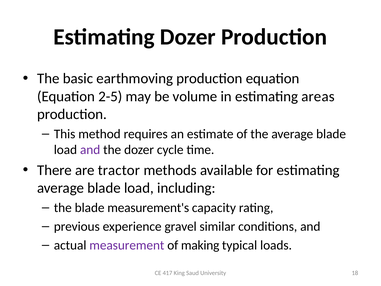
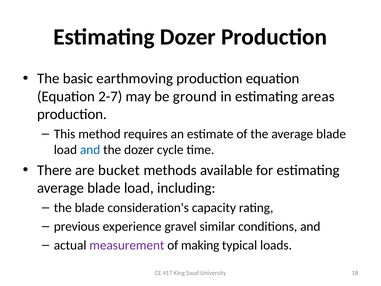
2-5: 2-5 -> 2-7
volume: volume -> ground
and at (90, 150) colour: purple -> blue
tractor: tractor -> bucket
measurement's: measurement's -> consideration's
